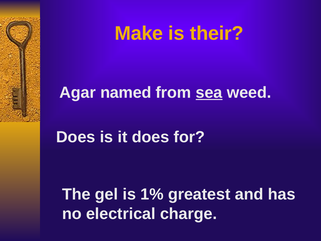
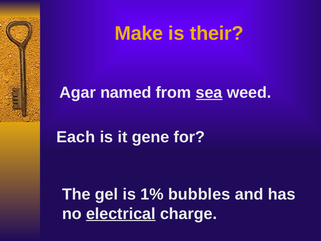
Does at (76, 137): Does -> Each
it does: does -> gene
greatest: greatest -> bubbles
electrical underline: none -> present
